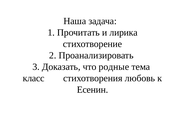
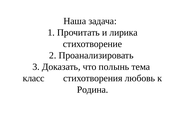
родные: родные -> полынь
Есенин: Есенин -> Родина
